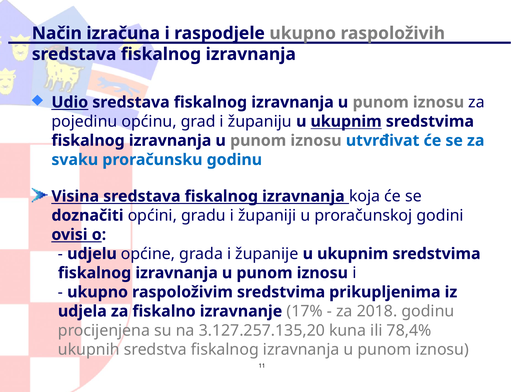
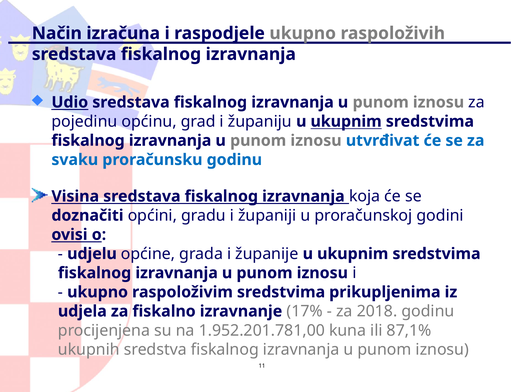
3.127.257.135,20: 3.127.257.135,20 -> 1.952.201.781,00
78,4%: 78,4% -> 87,1%
